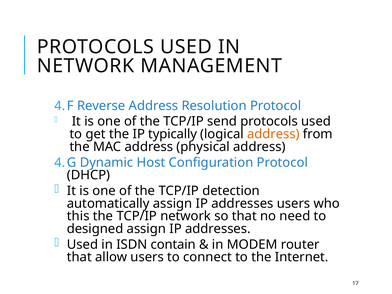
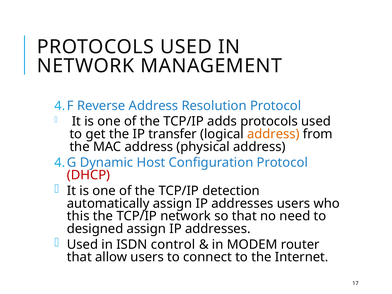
send: send -> adds
typically: typically -> transfer
DHCP colour: black -> red
contain: contain -> control
